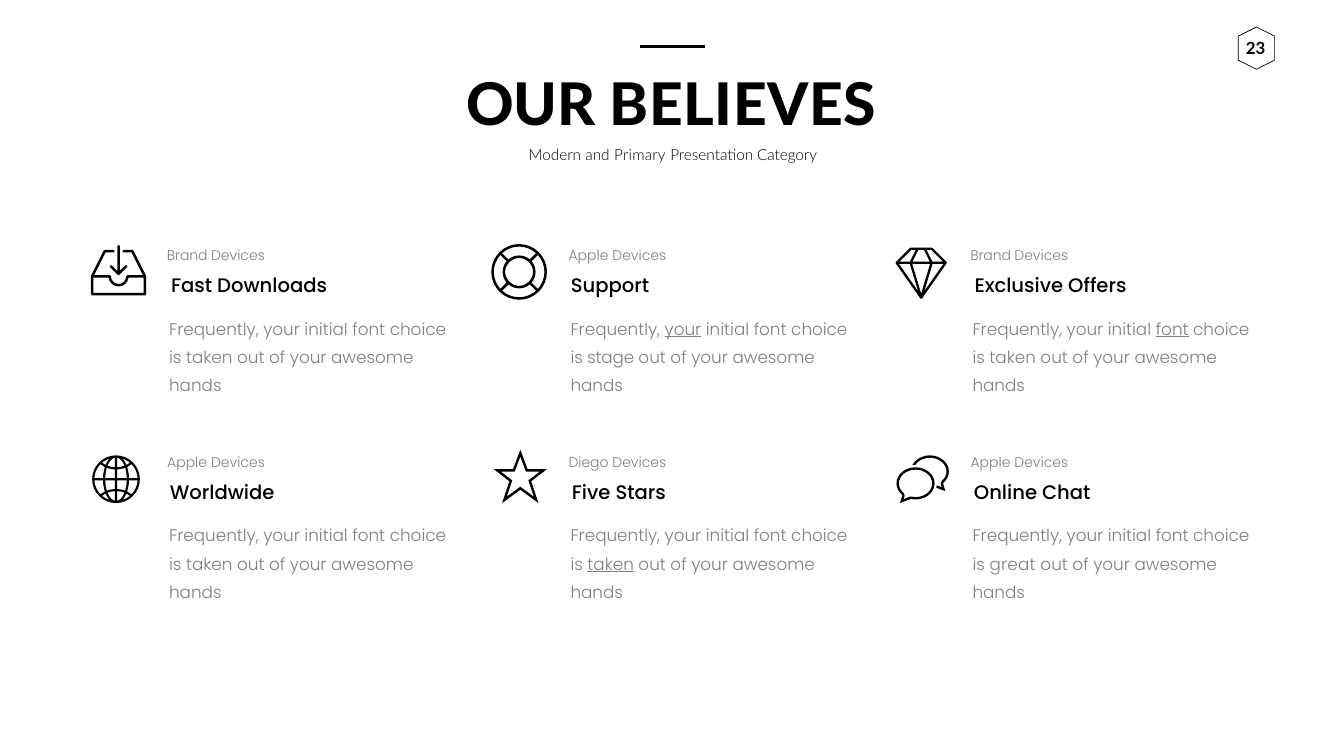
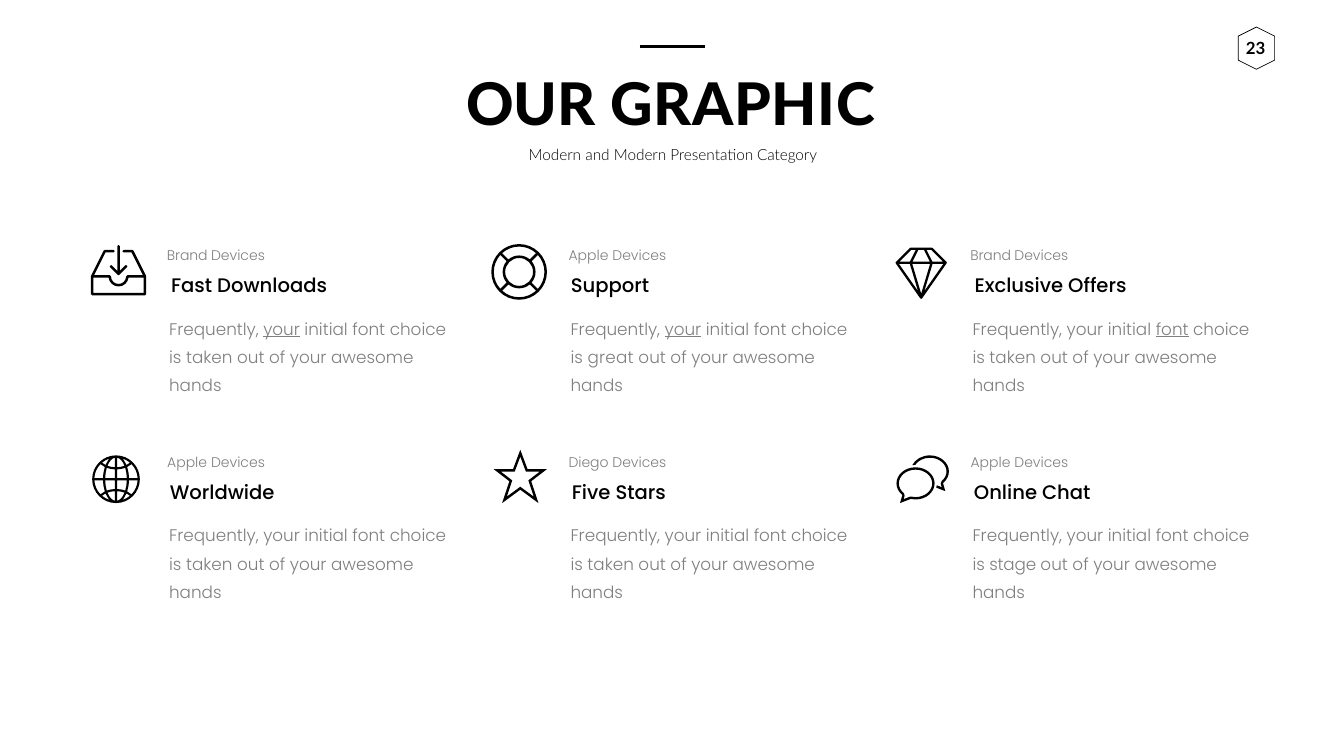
BELIEVES: BELIEVES -> GRAPHIC
and Primary: Primary -> Modern
your at (282, 329) underline: none -> present
stage: stage -> great
taken at (611, 564) underline: present -> none
great: great -> stage
